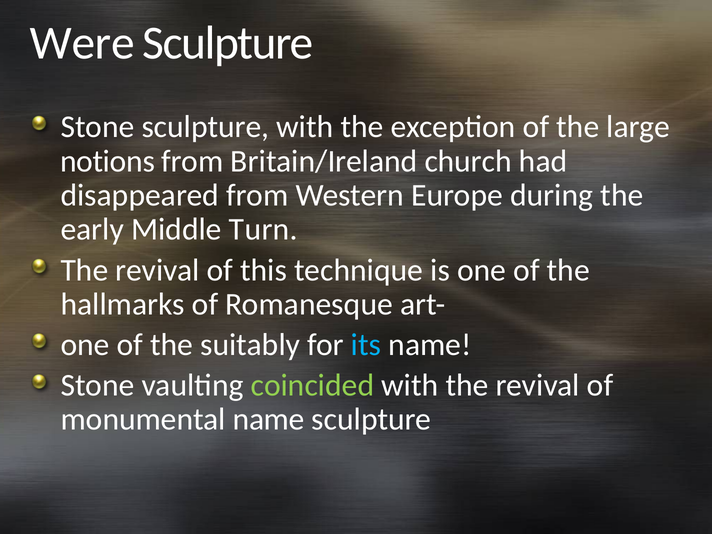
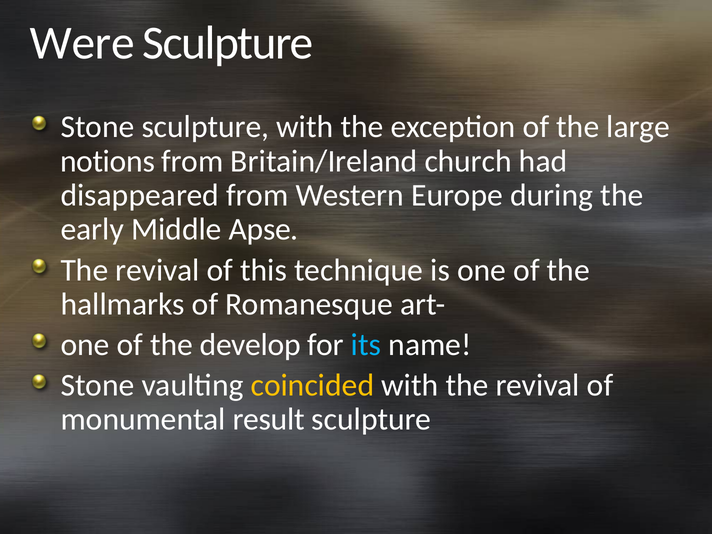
Turn: Turn -> Apse
suitably: suitably -> develop
coincided colour: light green -> yellow
monumental name: name -> result
